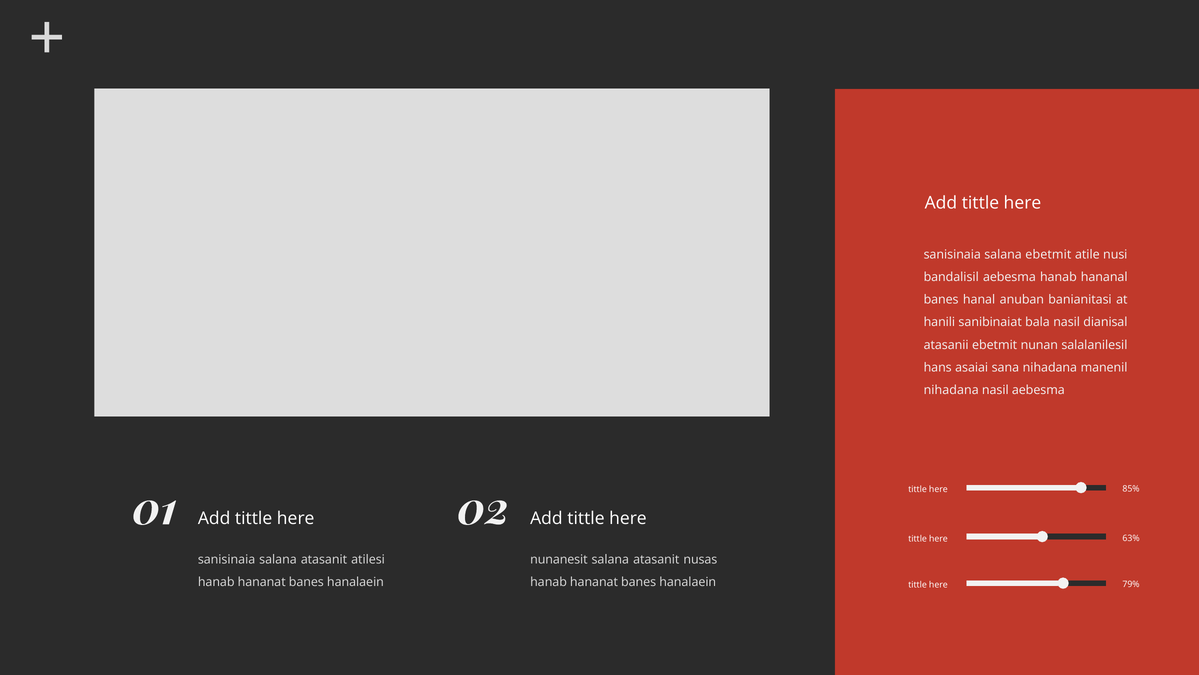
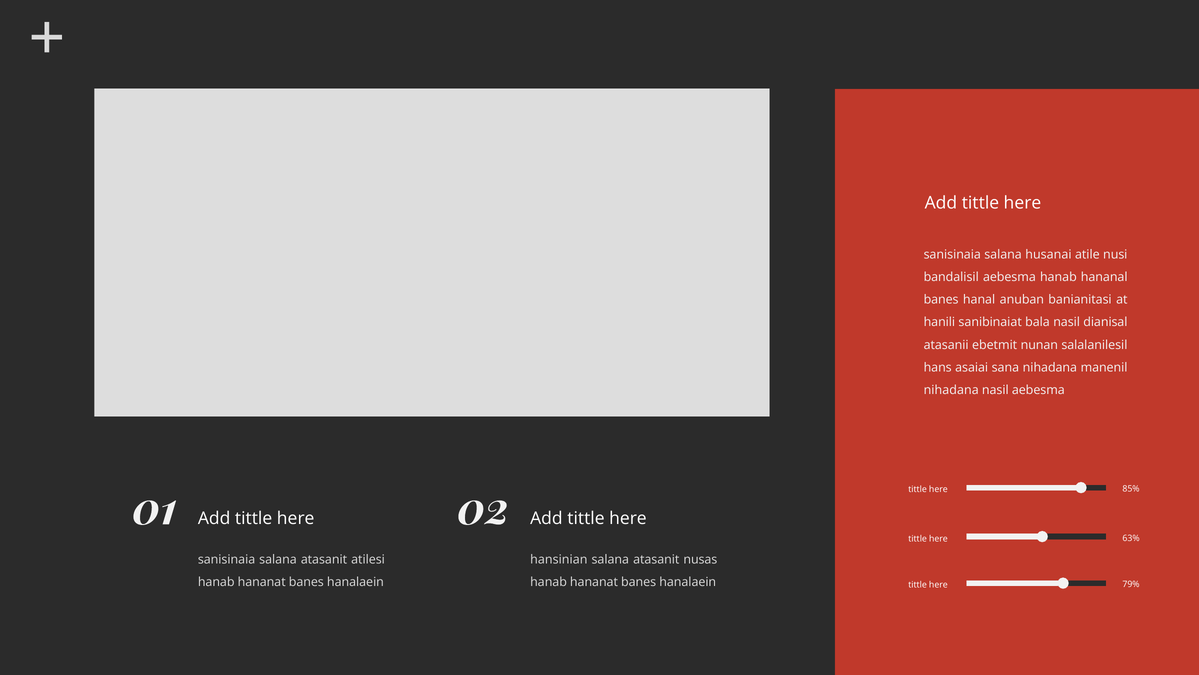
salana ebetmit: ebetmit -> husanai
nunanesit: nunanesit -> hansinian
